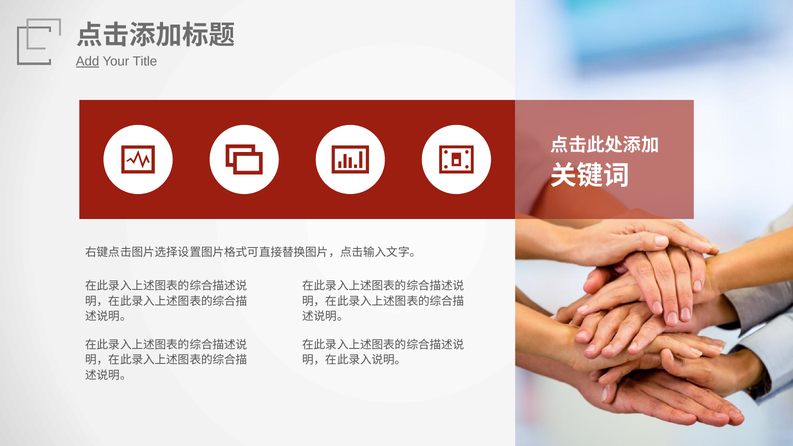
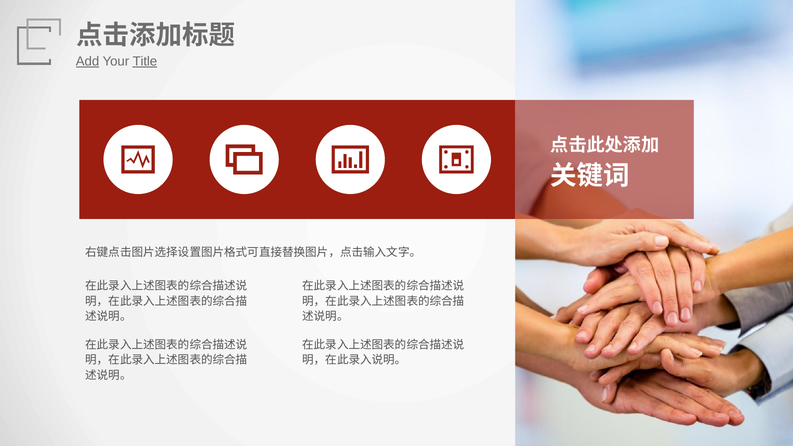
Title underline: none -> present
